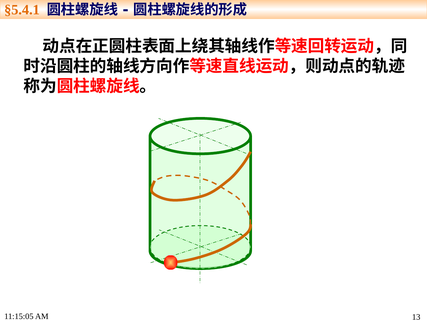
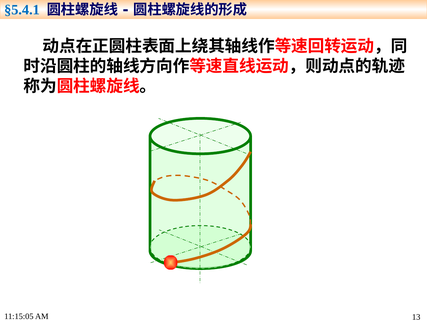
§5.4.1 colour: orange -> blue
